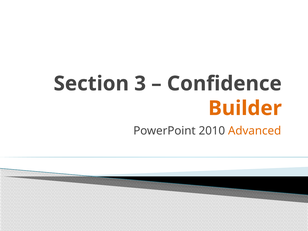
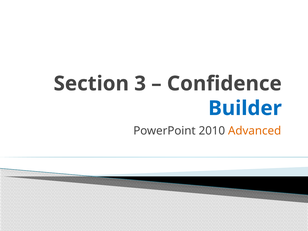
Builder colour: orange -> blue
